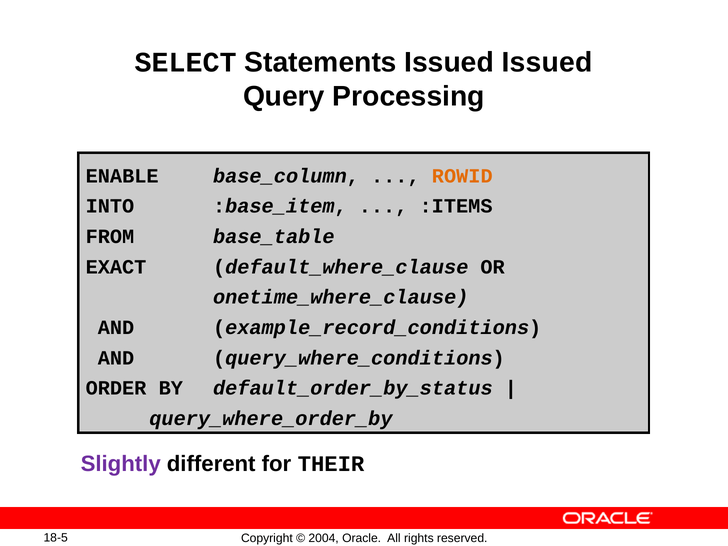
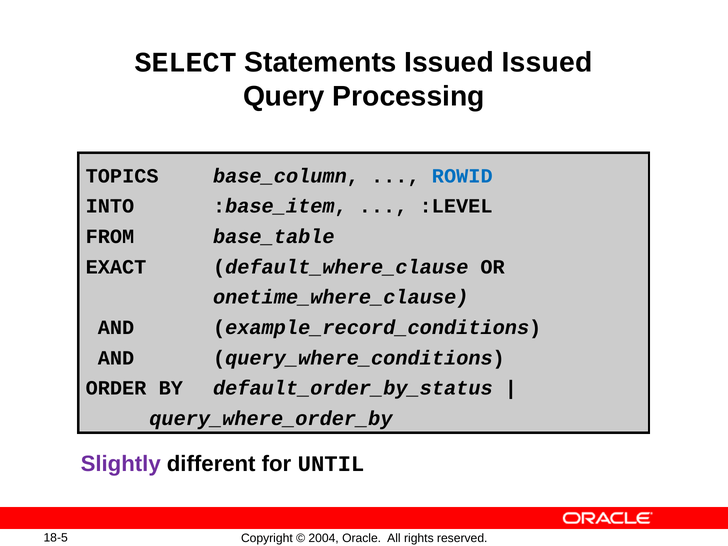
ENABLE: ENABLE -> TOPICS
ROWID colour: orange -> blue
:ITEMS: :ITEMS -> :LEVEL
THEIR: THEIR -> UNTIL
